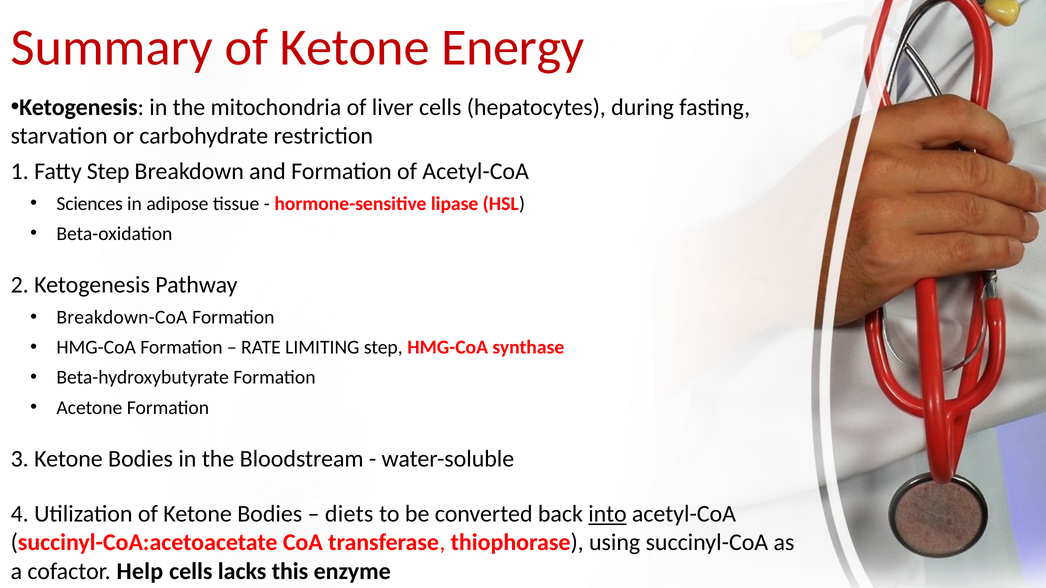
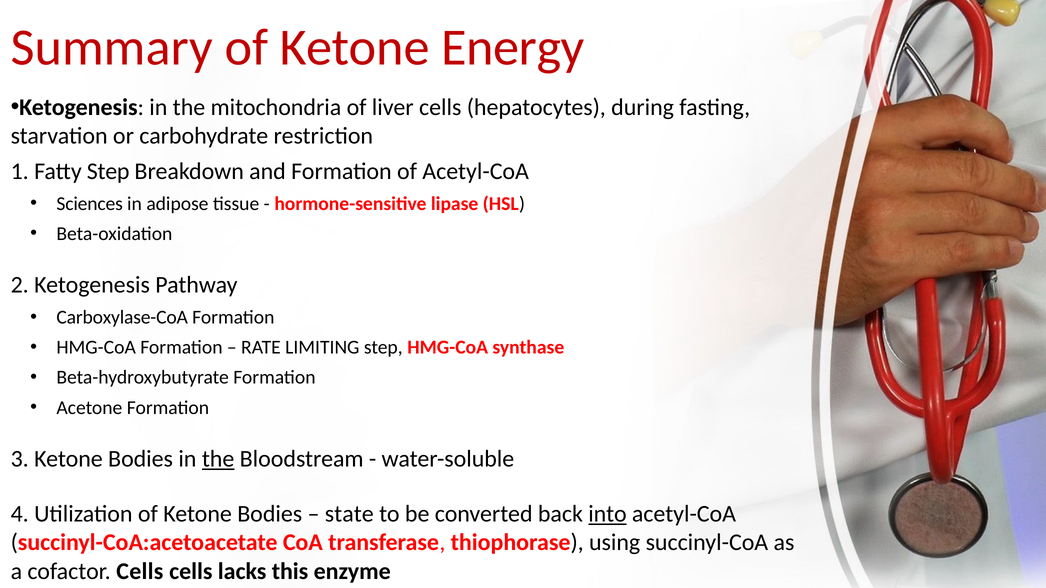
Breakdown-CoA: Breakdown-CoA -> Carboxylase-CoA
the at (218, 459) underline: none -> present
diets: diets -> state
cofactor Help: Help -> Cells
